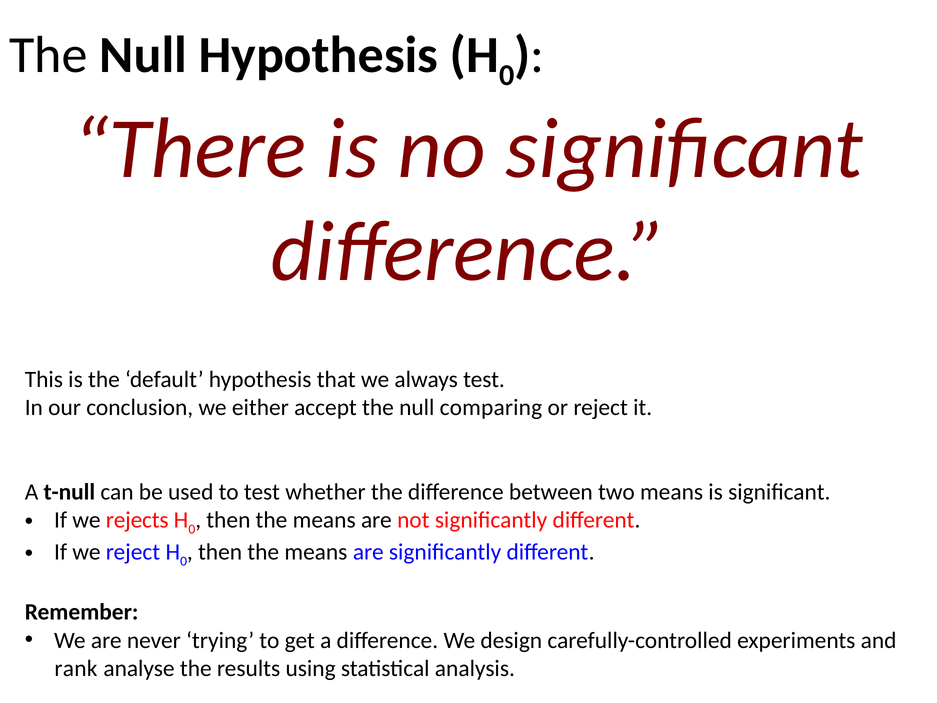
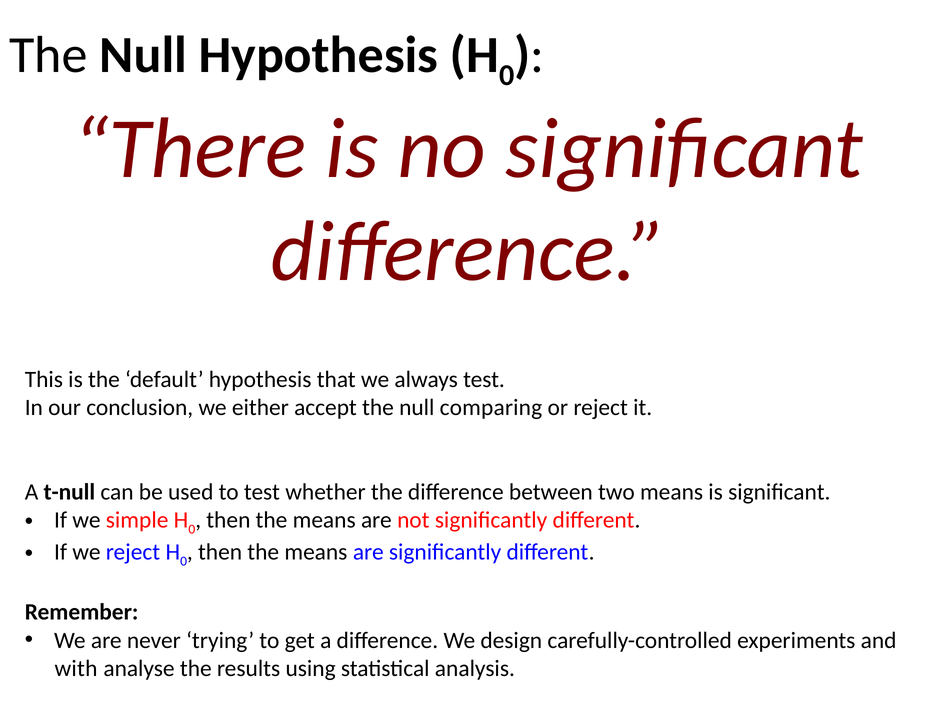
rejects: rejects -> simple
rank: rank -> with
